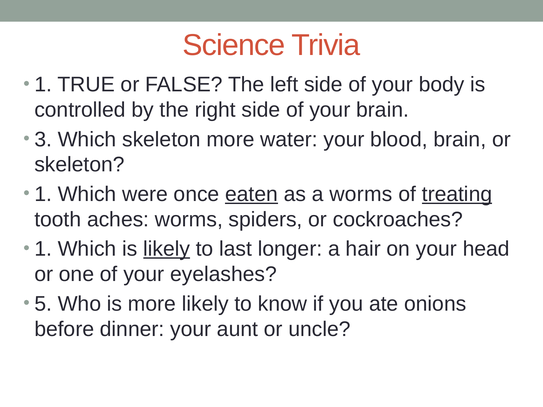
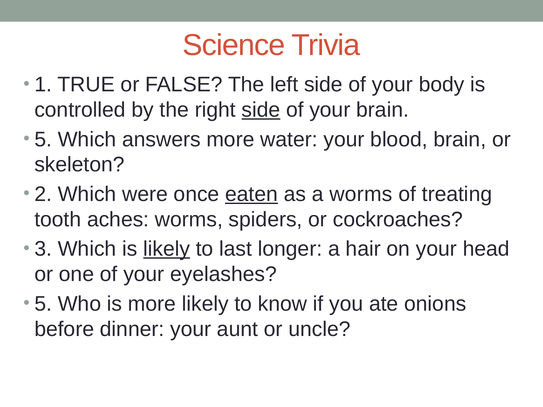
side at (261, 110) underline: none -> present
3 at (43, 140): 3 -> 5
Which skeleton: skeleton -> answers
1 at (43, 194): 1 -> 2
treating underline: present -> none
1 at (43, 249): 1 -> 3
